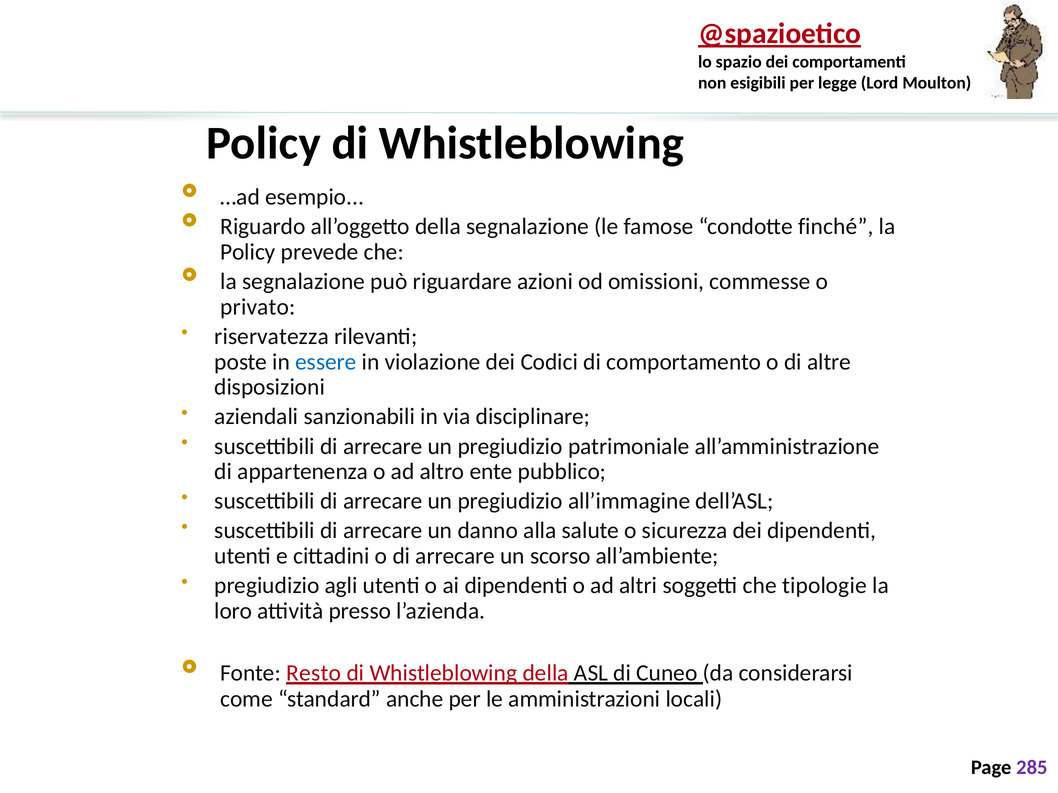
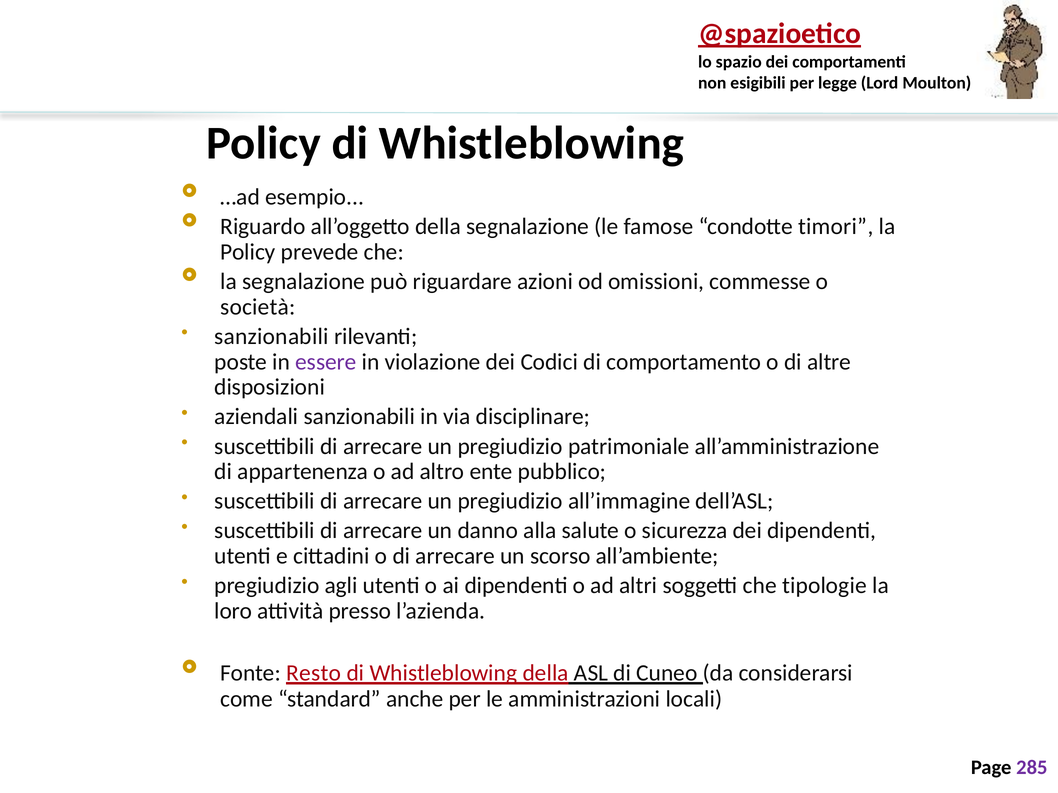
finché: finché -> timori
privato: privato -> società
riservatezza at (272, 337): riservatezza -> sanzionabili
essere colour: blue -> purple
